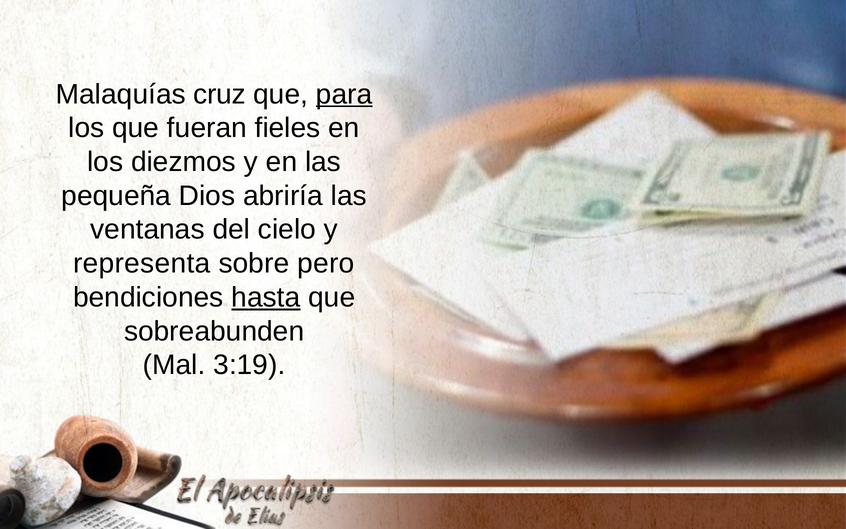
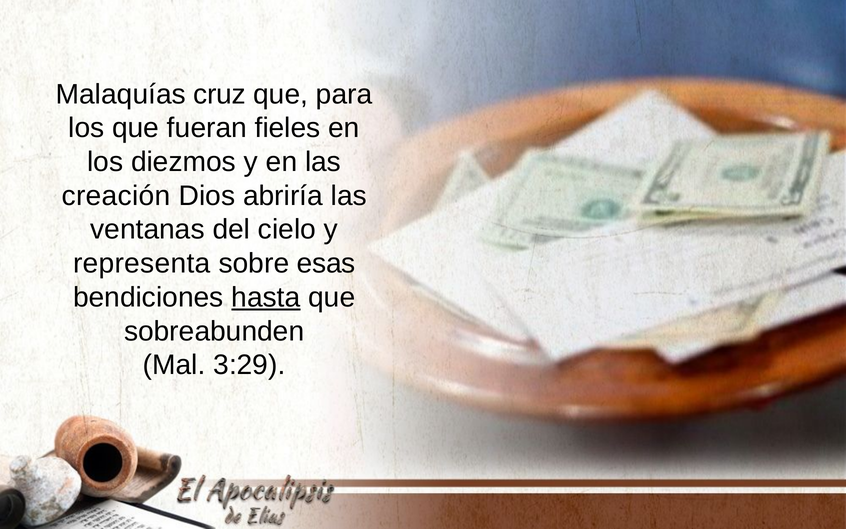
para underline: present -> none
pequeña: pequeña -> creación
pero: pero -> esas
3:19: 3:19 -> 3:29
